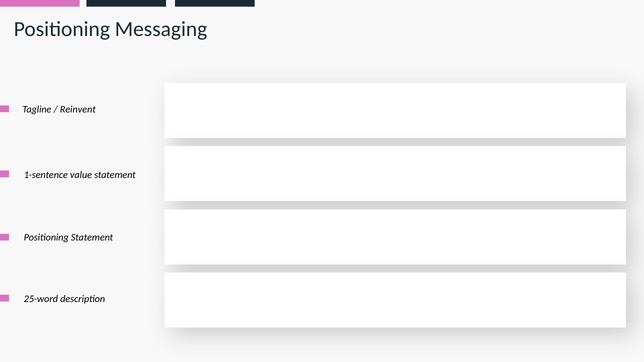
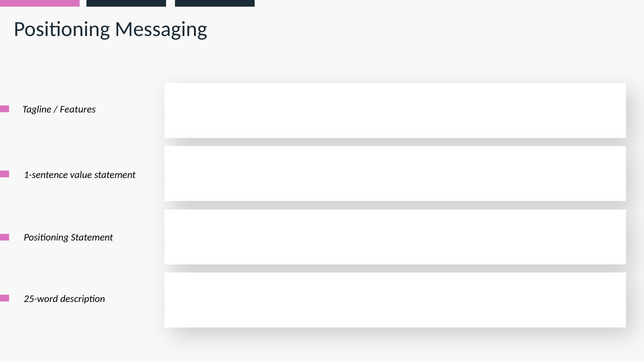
Reinvent: Reinvent -> Features
